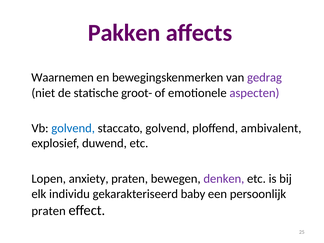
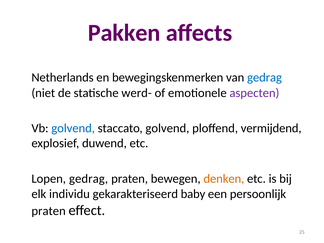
Waarnemen: Waarnemen -> Netherlands
gedrag at (264, 77) colour: purple -> blue
groot-: groot- -> werd-
ambivalent: ambivalent -> vermijdend
Lopen anxiety: anxiety -> gedrag
denken colour: purple -> orange
